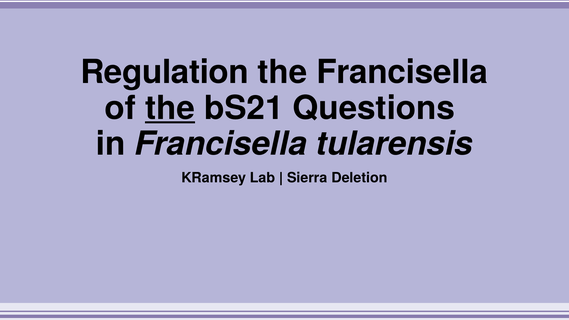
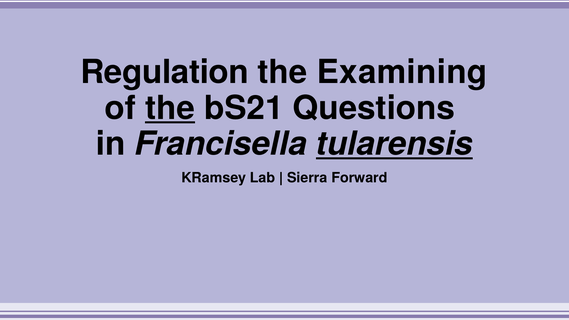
the Francisella: Francisella -> Examining
tularensis underline: none -> present
Deletion: Deletion -> Forward
